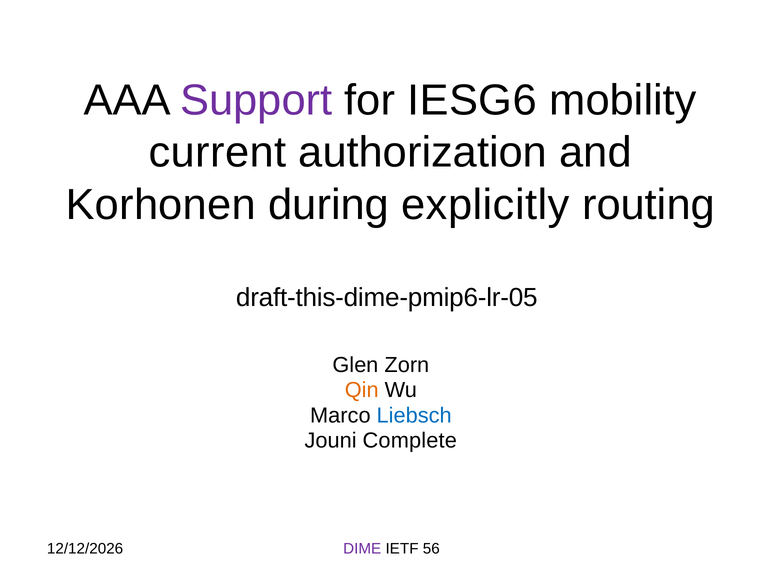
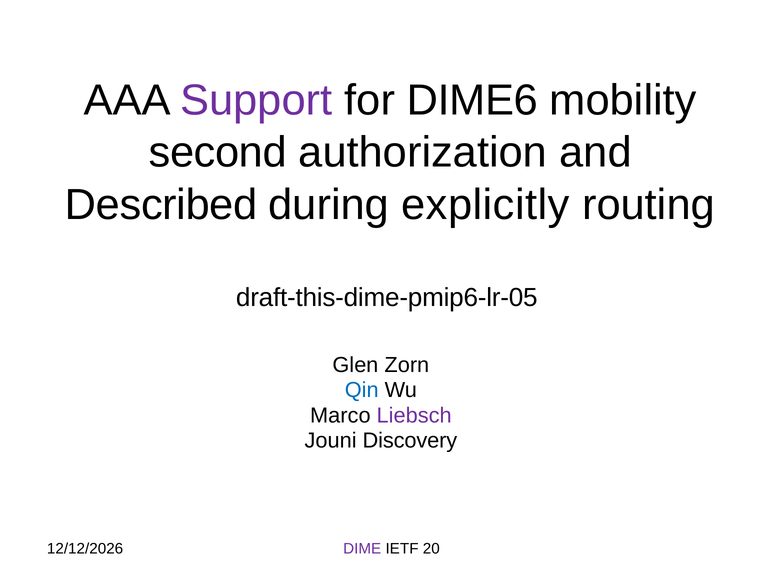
IESG6: IESG6 -> DIME6
current: current -> second
Korhonen: Korhonen -> Described
Qin colour: orange -> blue
Liebsch colour: blue -> purple
Complete: Complete -> Discovery
56: 56 -> 20
